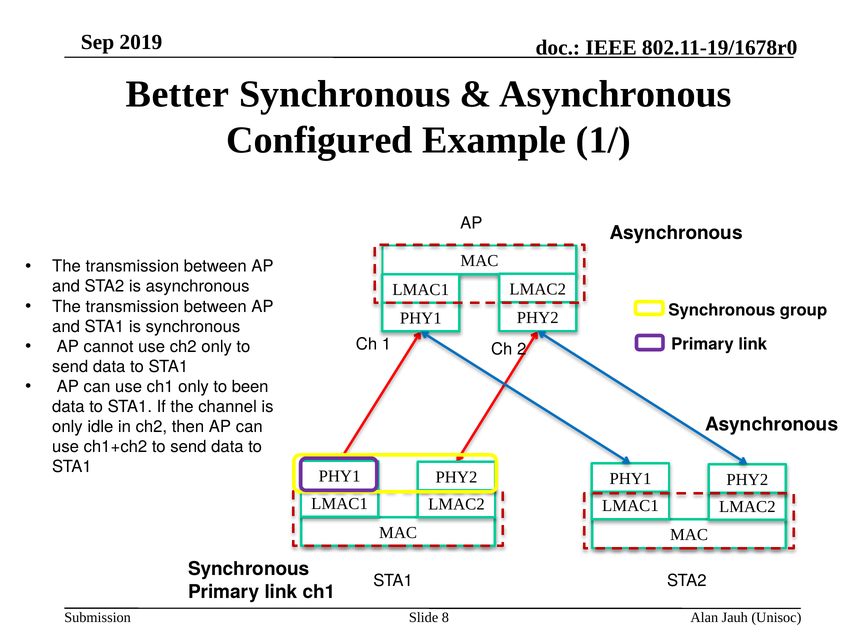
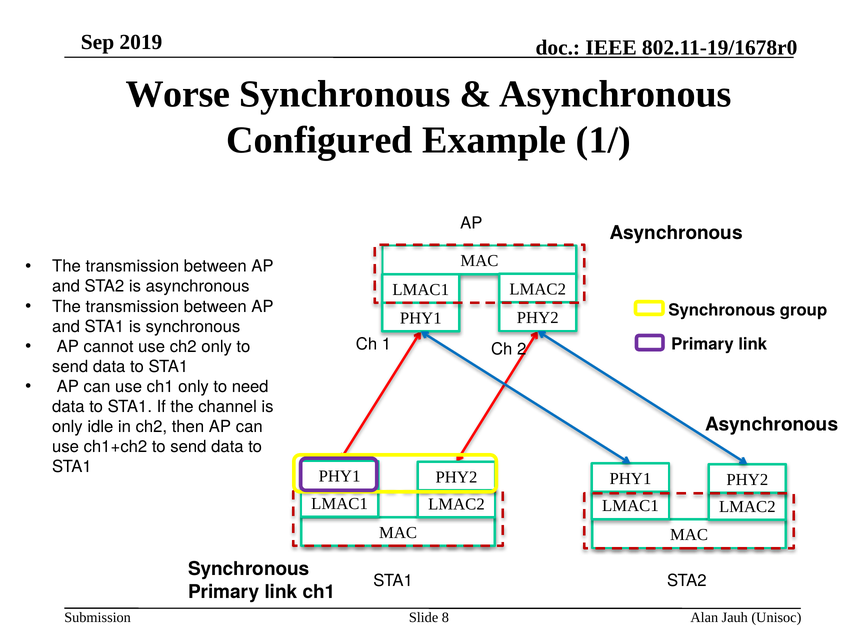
Better: Better -> Worse
been: been -> need
